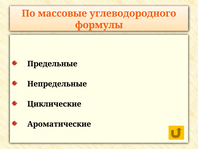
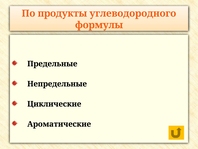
массовые: массовые -> продукты
